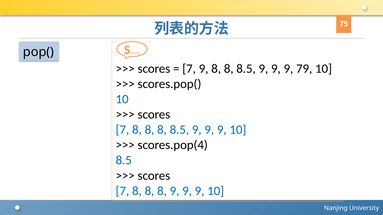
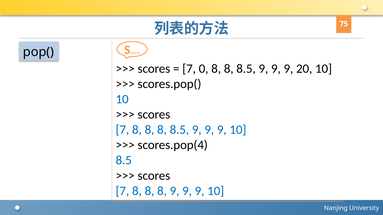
7 9: 9 -> 0
79: 79 -> 20
